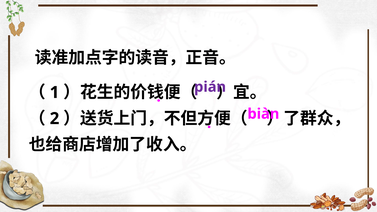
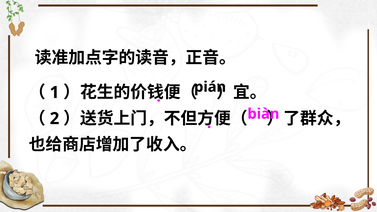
pián colour: purple -> black
